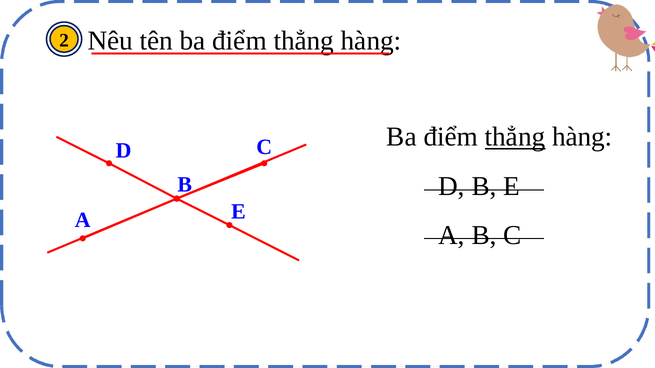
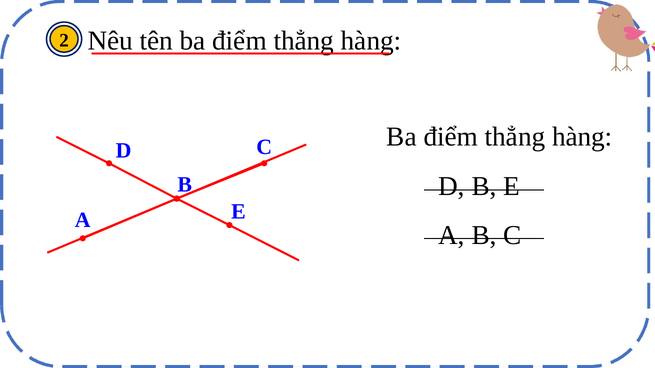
thẳng at (515, 137) underline: present -> none
